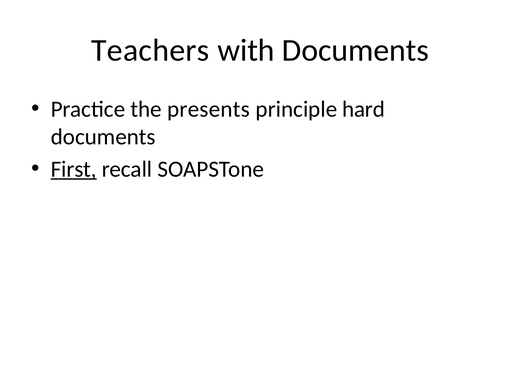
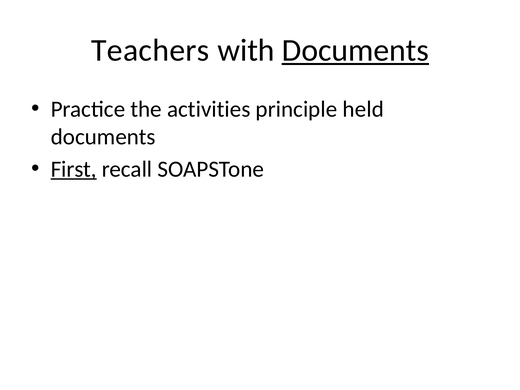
Documents at (355, 50) underline: none -> present
presents: presents -> activities
hard: hard -> held
